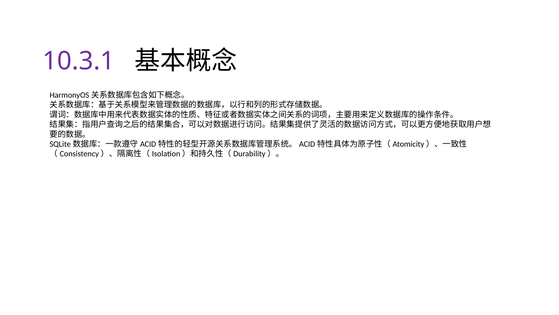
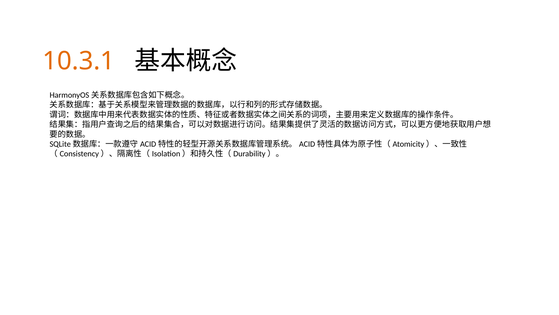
10.3.1 colour: purple -> orange
